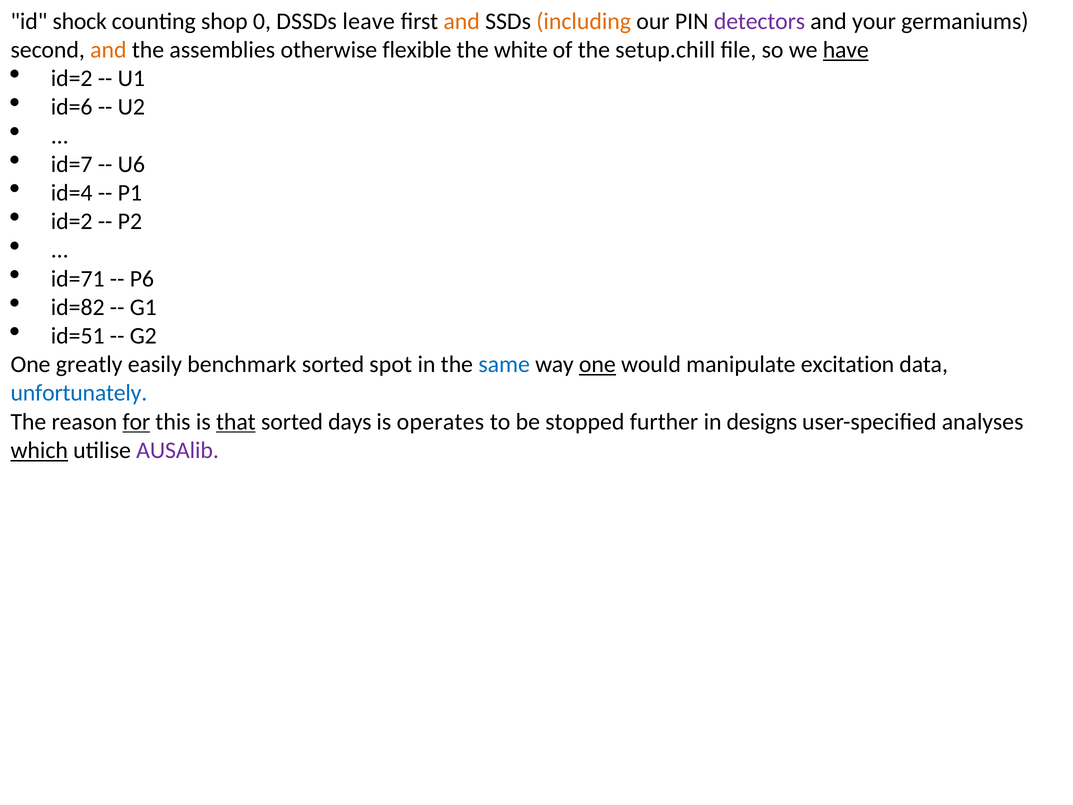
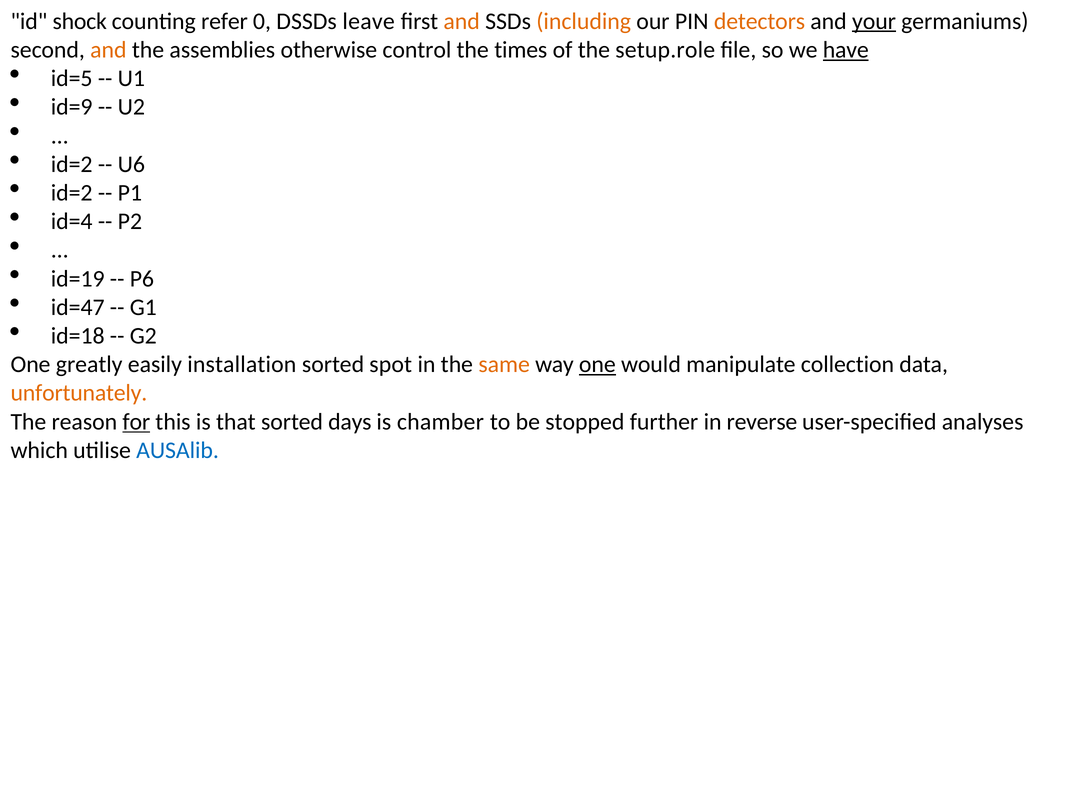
shop: shop -> refer
detectors colour: purple -> orange
your underline: none -> present
flexible: flexible -> control
white: white -> times
setup.chill: setup.chill -> setup.role
id=2 at (72, 78): id=2 -> id=5
id=6: id=6 -> id=9
id=7 at (72, 164): id=7 -> id=2
id=4 at (72, 193): id=4 -> id=2
id=2 at (72, 221): id=2 -> id=4
id=71: id=71 -> id=19
id=82: id=82 -> id=47
id=51: id=51 -> id=18
benchmark: benchmark -> installation
same colour: blue -> orange
excitation: excitation -> collection
unfortunately colour: blue -> orange
that underline: present -> none
operates: operates -> chamber
designs: designs -> reverse
which underline: present -> none
AUSAlib colour: purple -> blue
